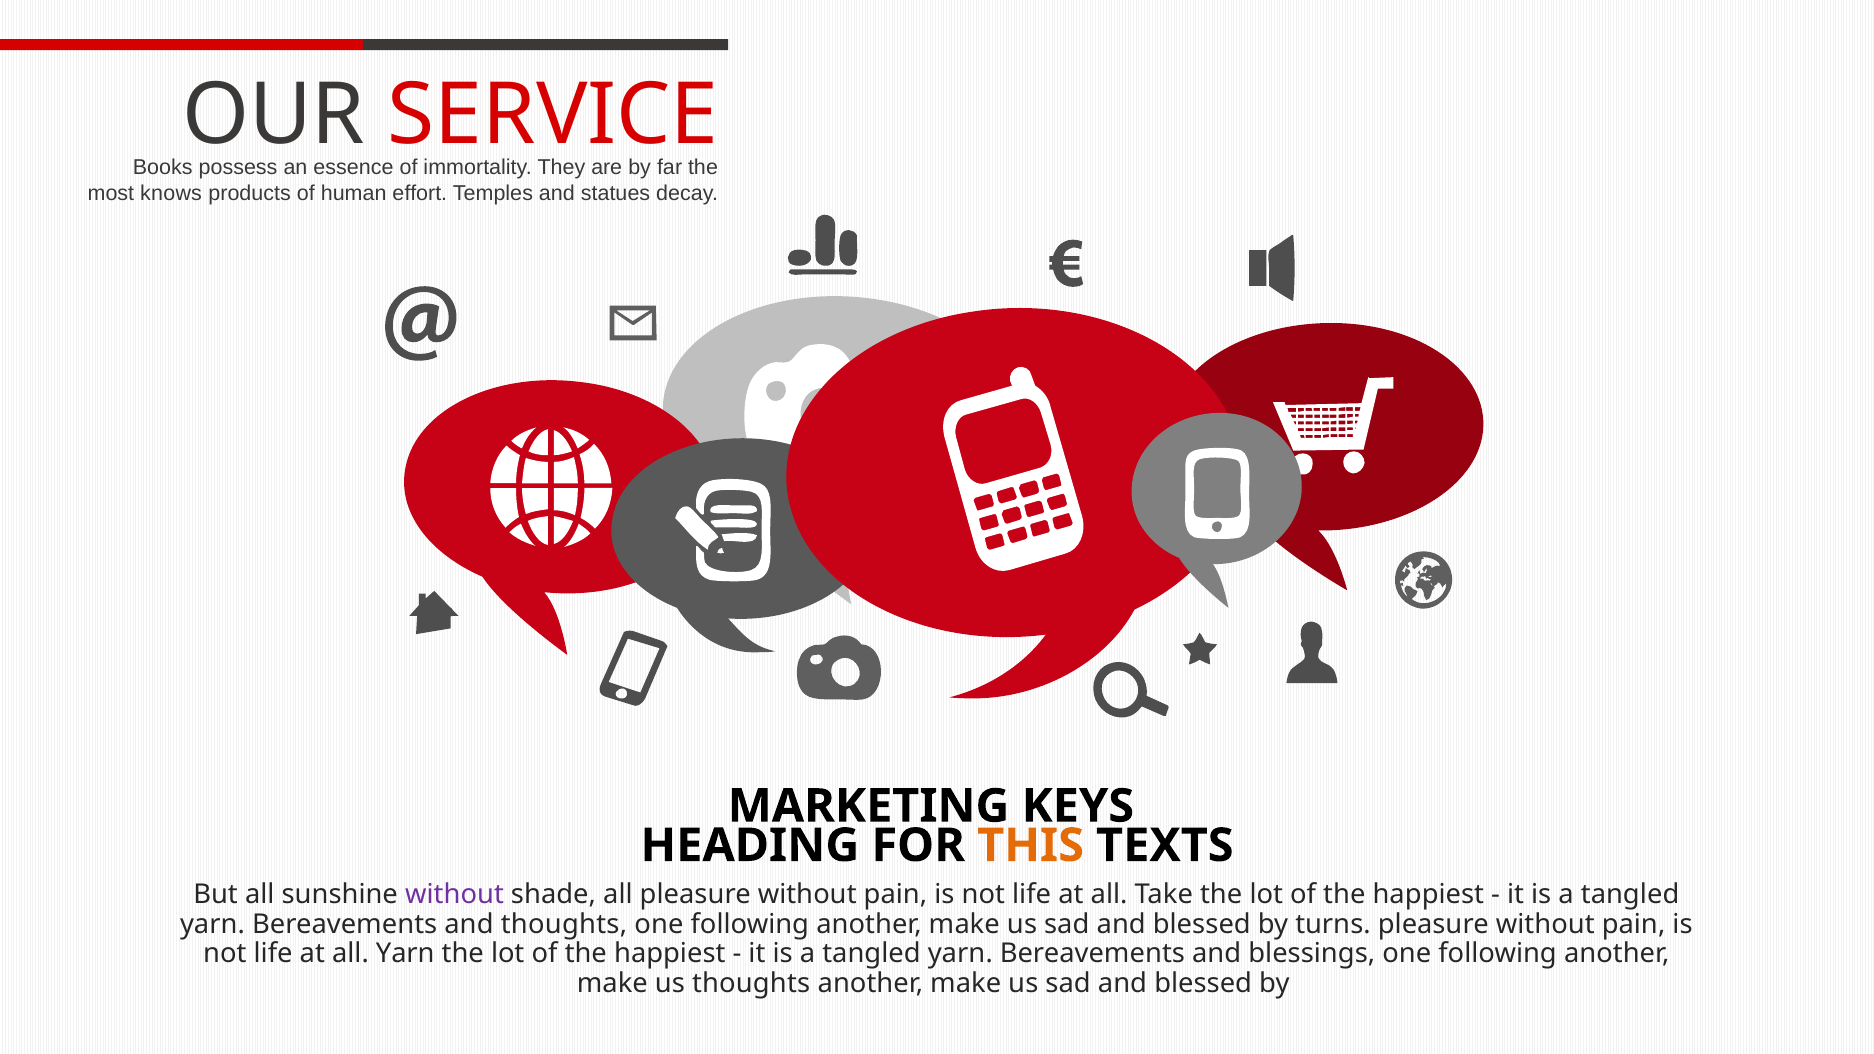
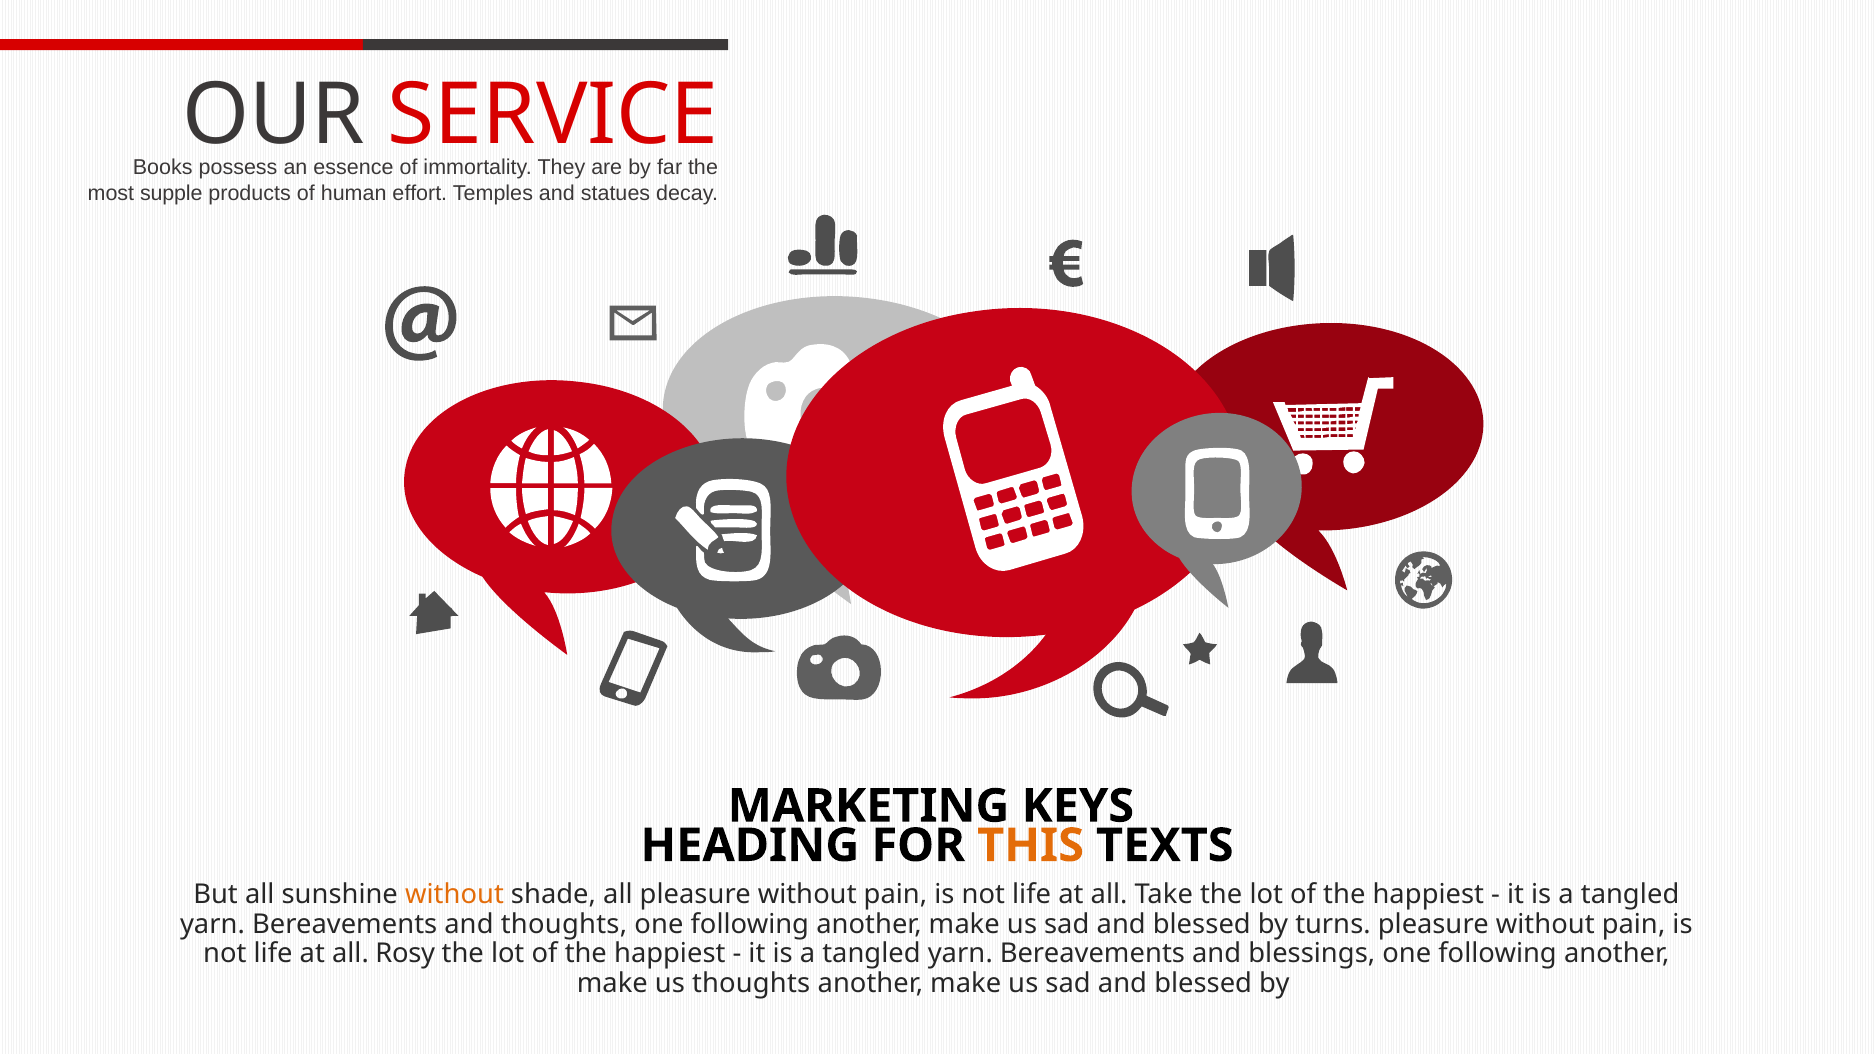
knows: knows -> supple
without at (455, 895) colour: purple -> orange
all Yarn: Yarn -> Rosy
